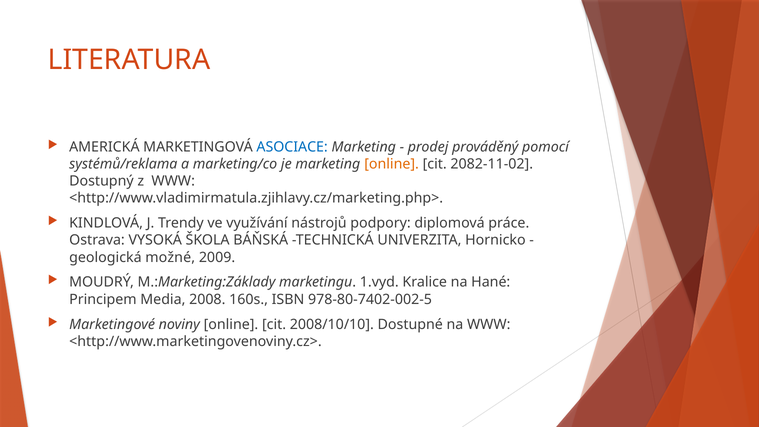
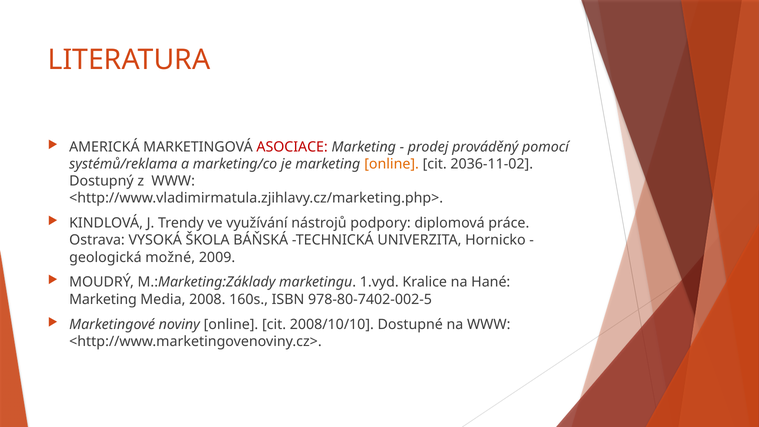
ASOCIACE colour: blue -> red
2082-11-02: 2082-11-02 -> 2036-11-02
Principem at (103, 299): Principem -> Marketing
